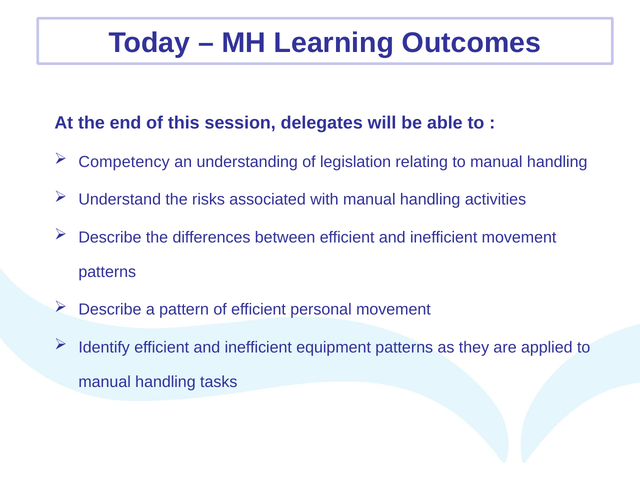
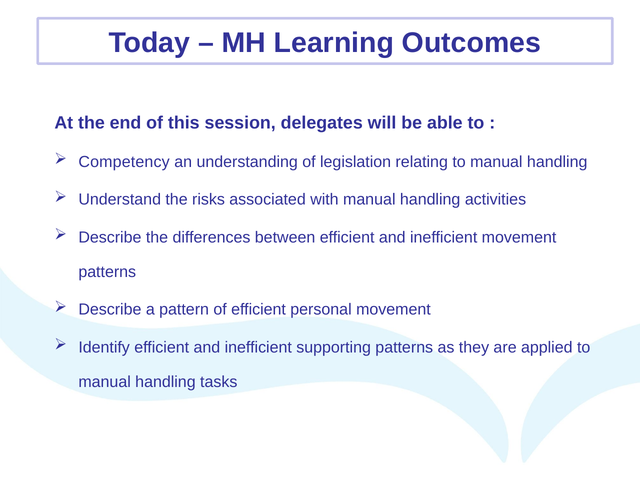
equipment: equipment -> supporting
